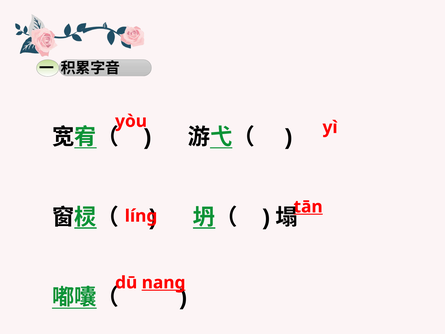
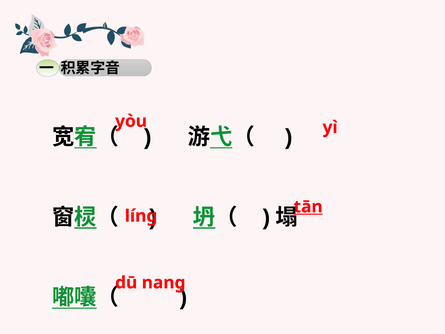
nang underline: present -> none
